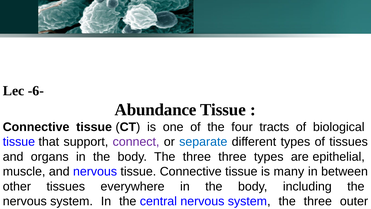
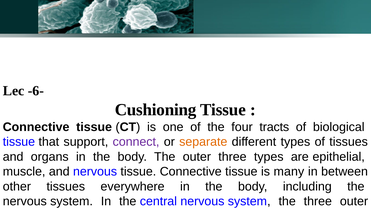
Abundance: Abundance -> Cushioning
separate colour: blue -> orange
body The three: three -> outer
